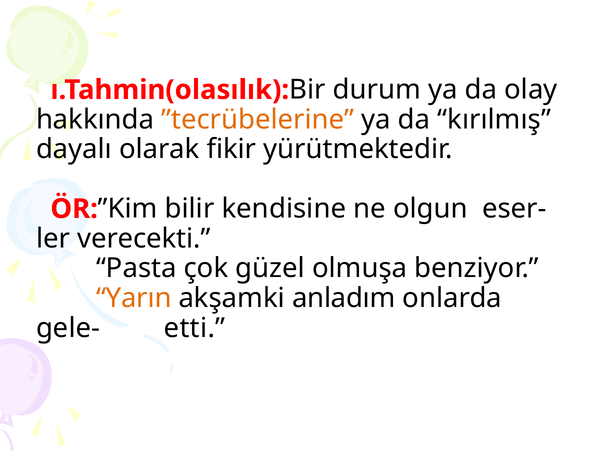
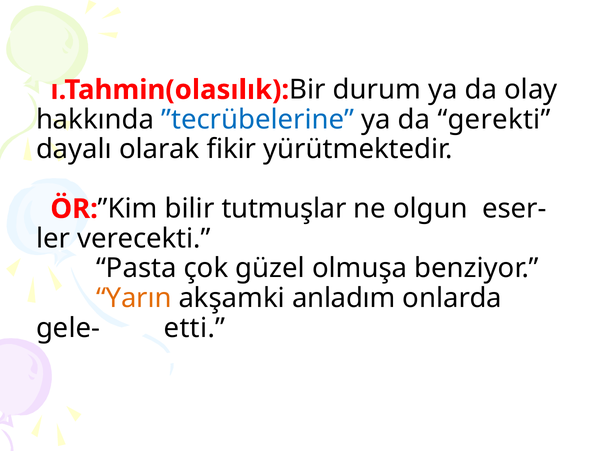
”tecrübelerine colour: orange -> blue
kırılmış: kırılmış -> gerekti
kendisine: kendisine -> tutmuşlar
